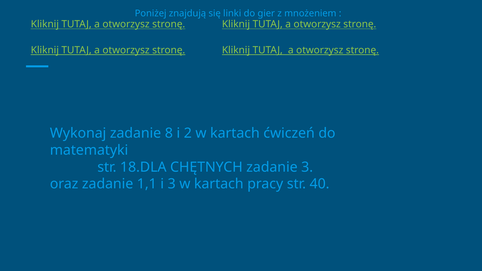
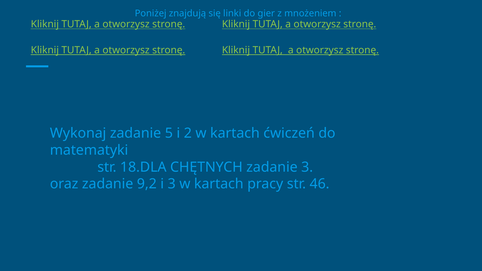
8: 8 -> 5
1,1: 1,1 -> 9,2
40: 40 -> 46
